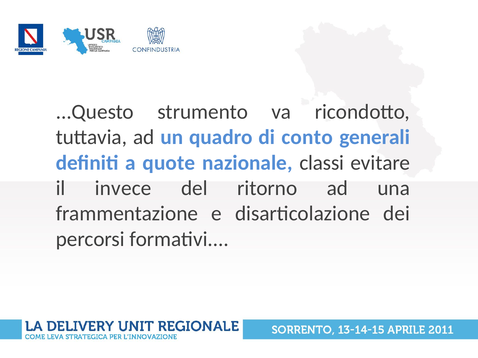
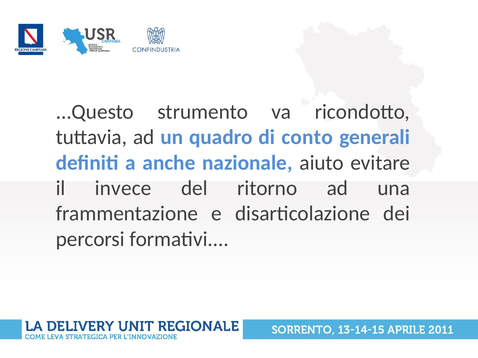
quote: quote -> anche
classi: classi -> aiuto
